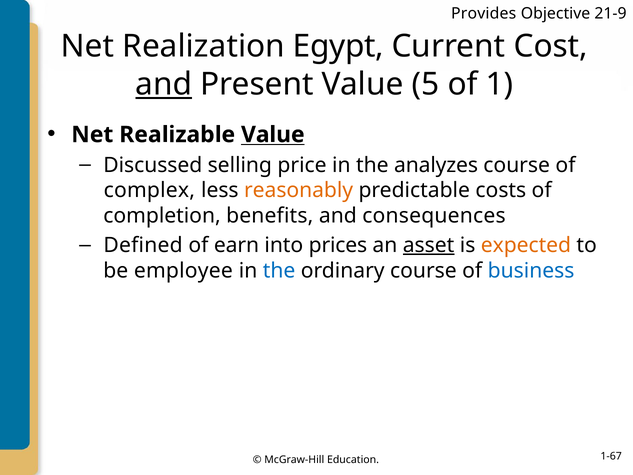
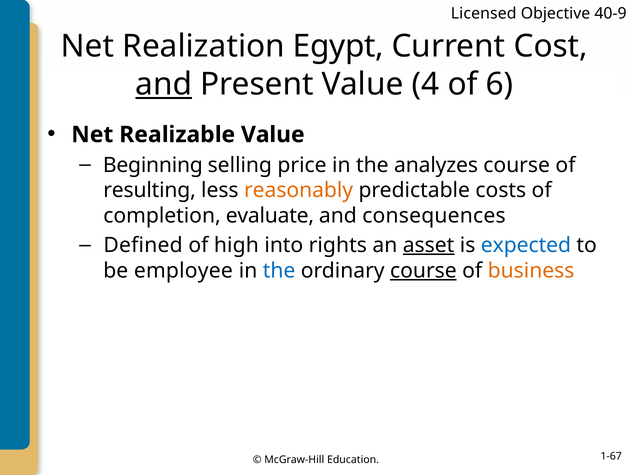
Provides: Provides -> Licensed
21-9: 21-9 -> 40-9
5: 5 -> 4
1: 1 -> 6
Value at (273, 135) underline: present -> none
Discussed: Discussed -> Beginning
complex: complex -> resulting
benefits: benefits -> evaluate
earn: earn -> high
prices: prices -> rights
expected colour: orange -> blue
course at (423, 270) underline: none -> present
business colour: blue -> orange
